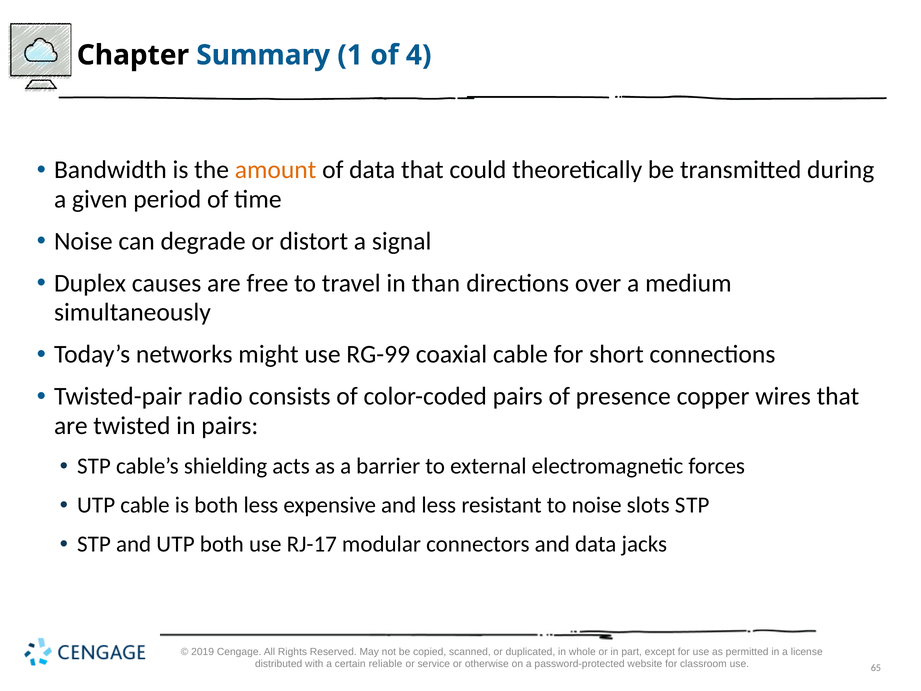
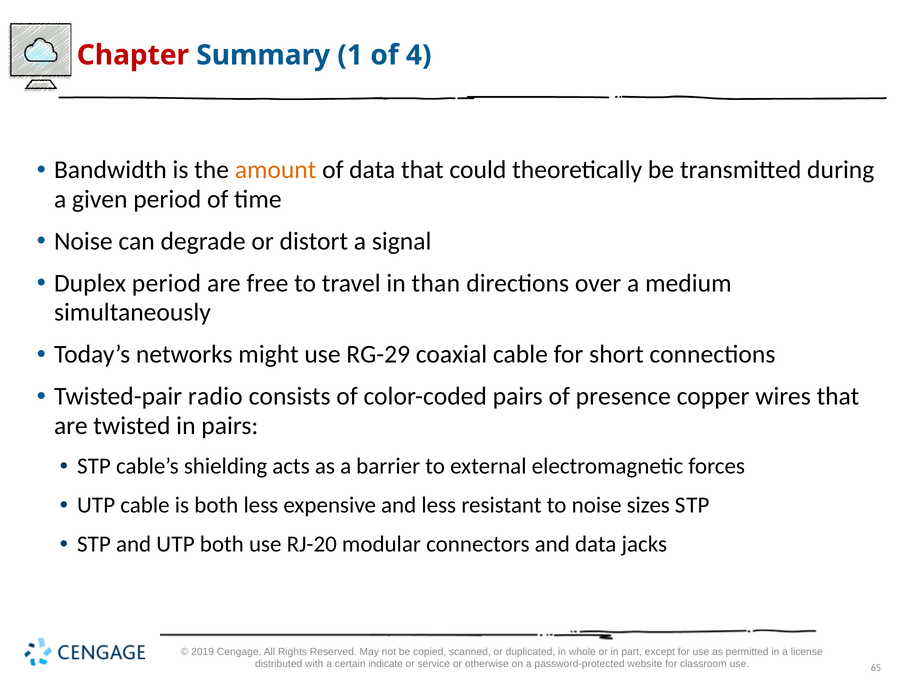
Chapter colour: black -> red
Duplex causes: causes -> period
RG-99: RG-99 -> RG-29
slots: slots -> sizes
RJ-17: RJ-17 -> RJ-20
reliable: reliable -> indicate
